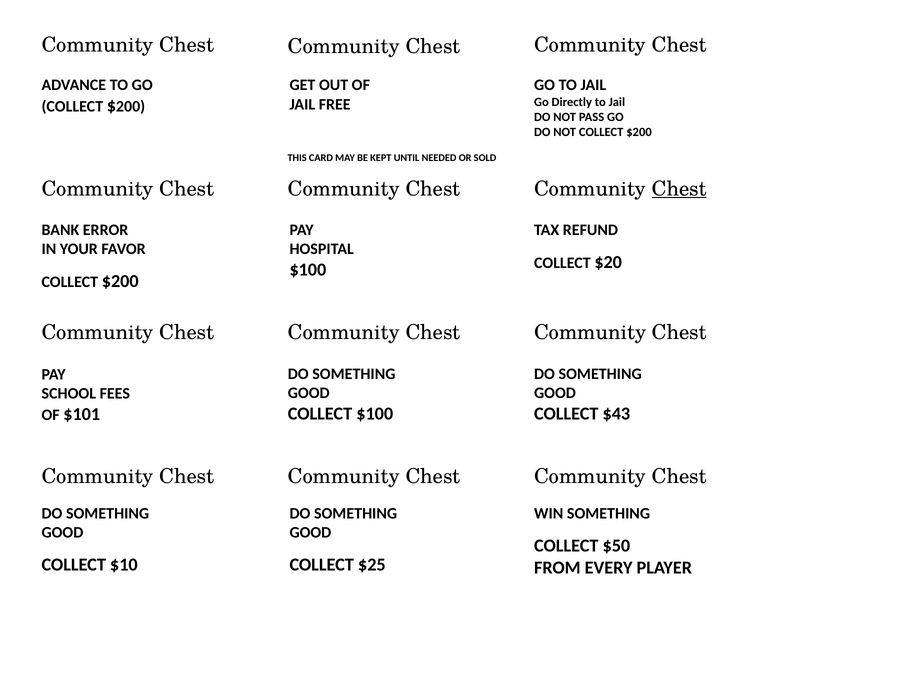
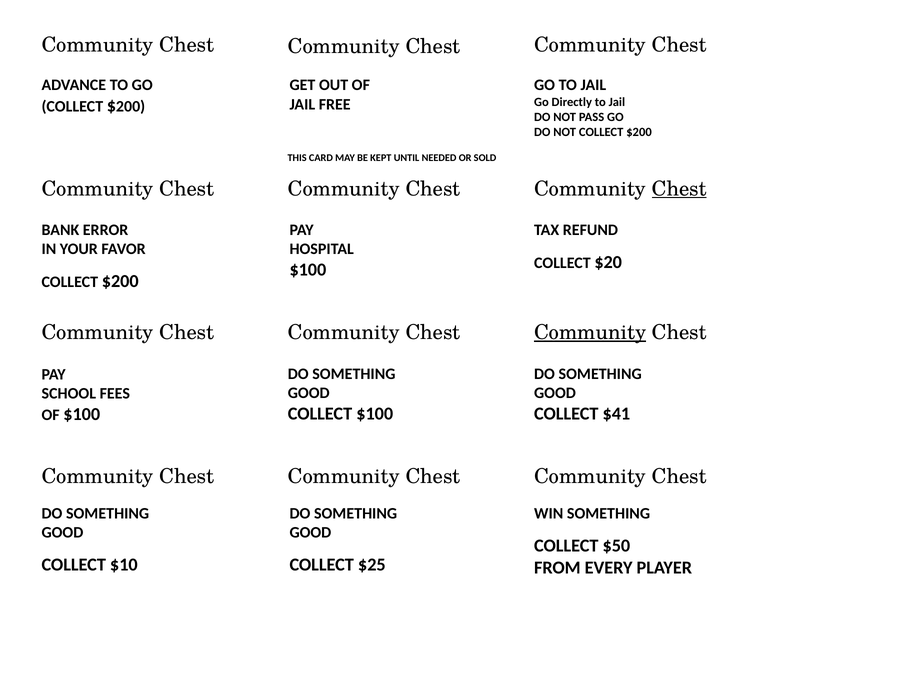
Community at (590, 332) underline: none -> present
$43: $43 -> $41
OF $101: $101 -> $100
